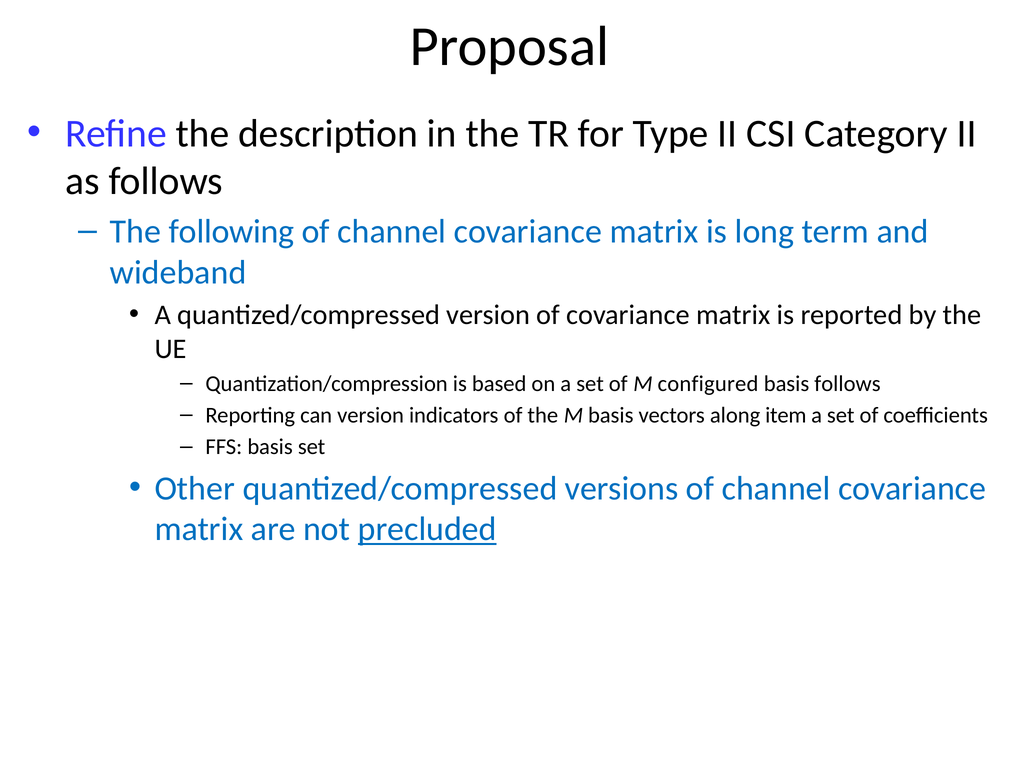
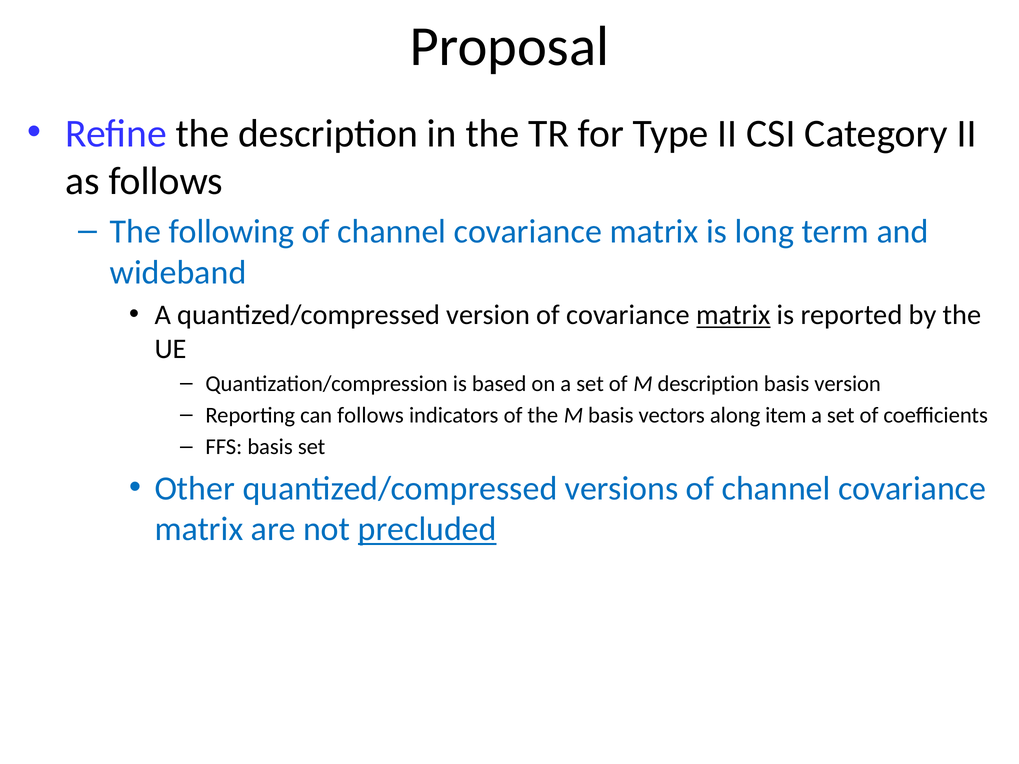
matrix at (733, 315) underline: none -> present
M configured: configured -> description
basis follows: follows -> version
can version: version -> follows
